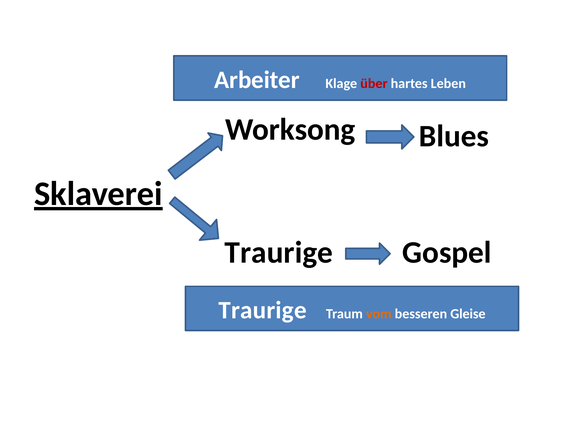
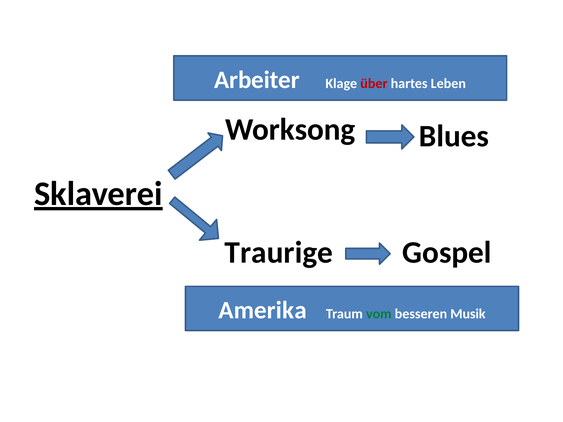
Traurige at (263, 310): Traurige -> Amerika
vom colour: orange -> green
Gleise: Gleise -> Musik
